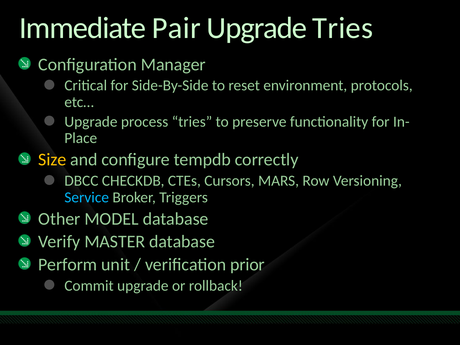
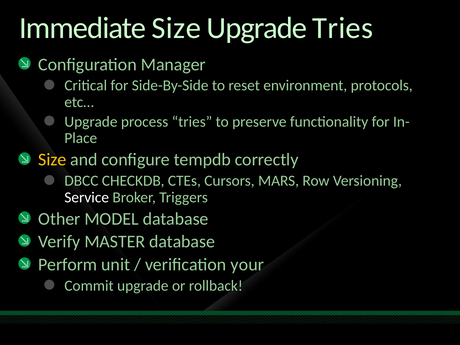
Immediate Pair: Pair -> Size
Service colour: light blue -> white
prior: prior -> your
